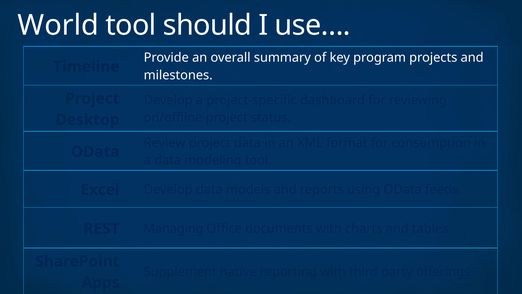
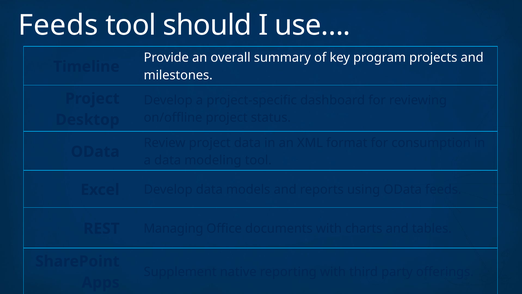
World at (58, 25): World -> Feeds
